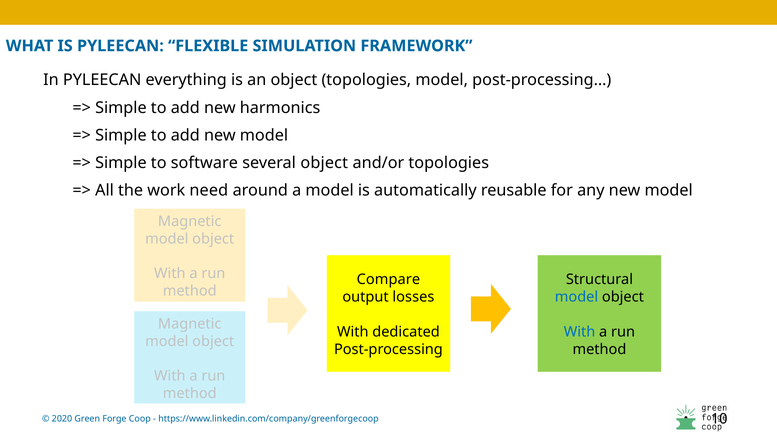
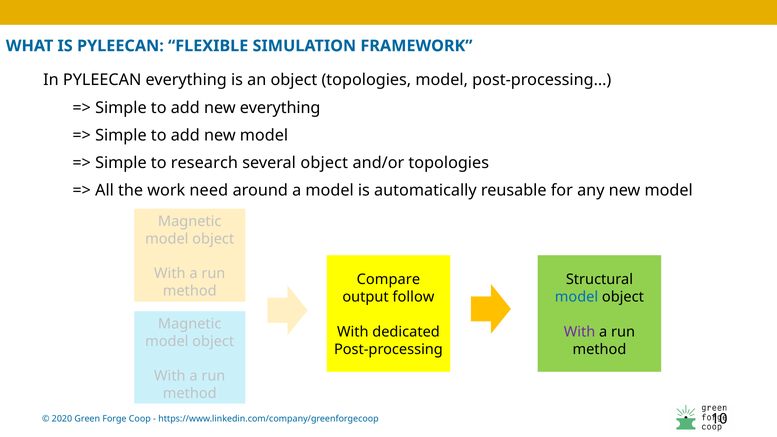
new harmonics: harmonics -> everything
software: software -> research
losses: losses -> follow
With at (580, 332) colour: blue -> purple
